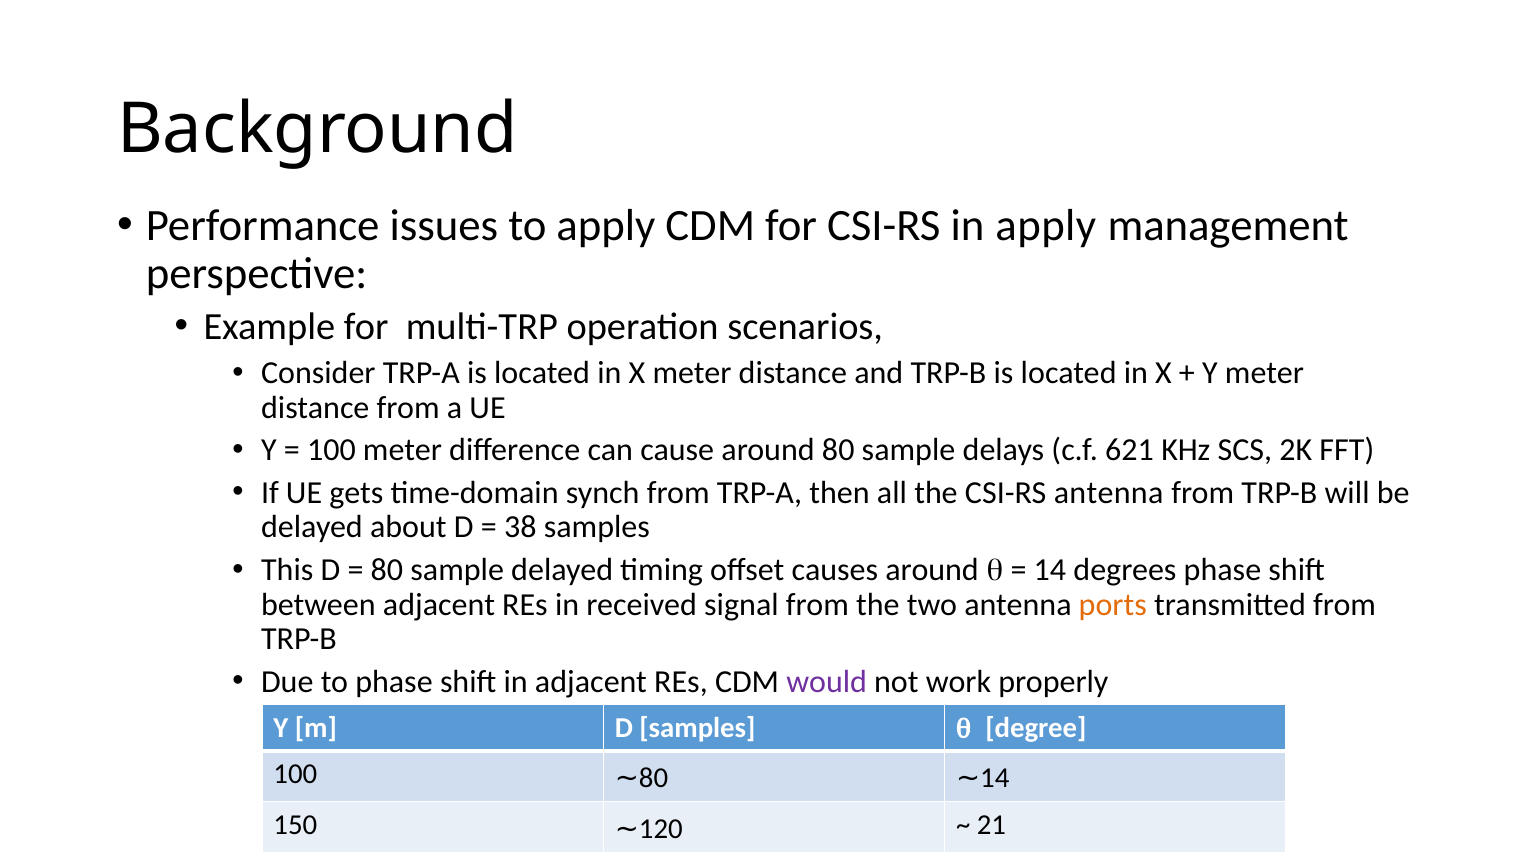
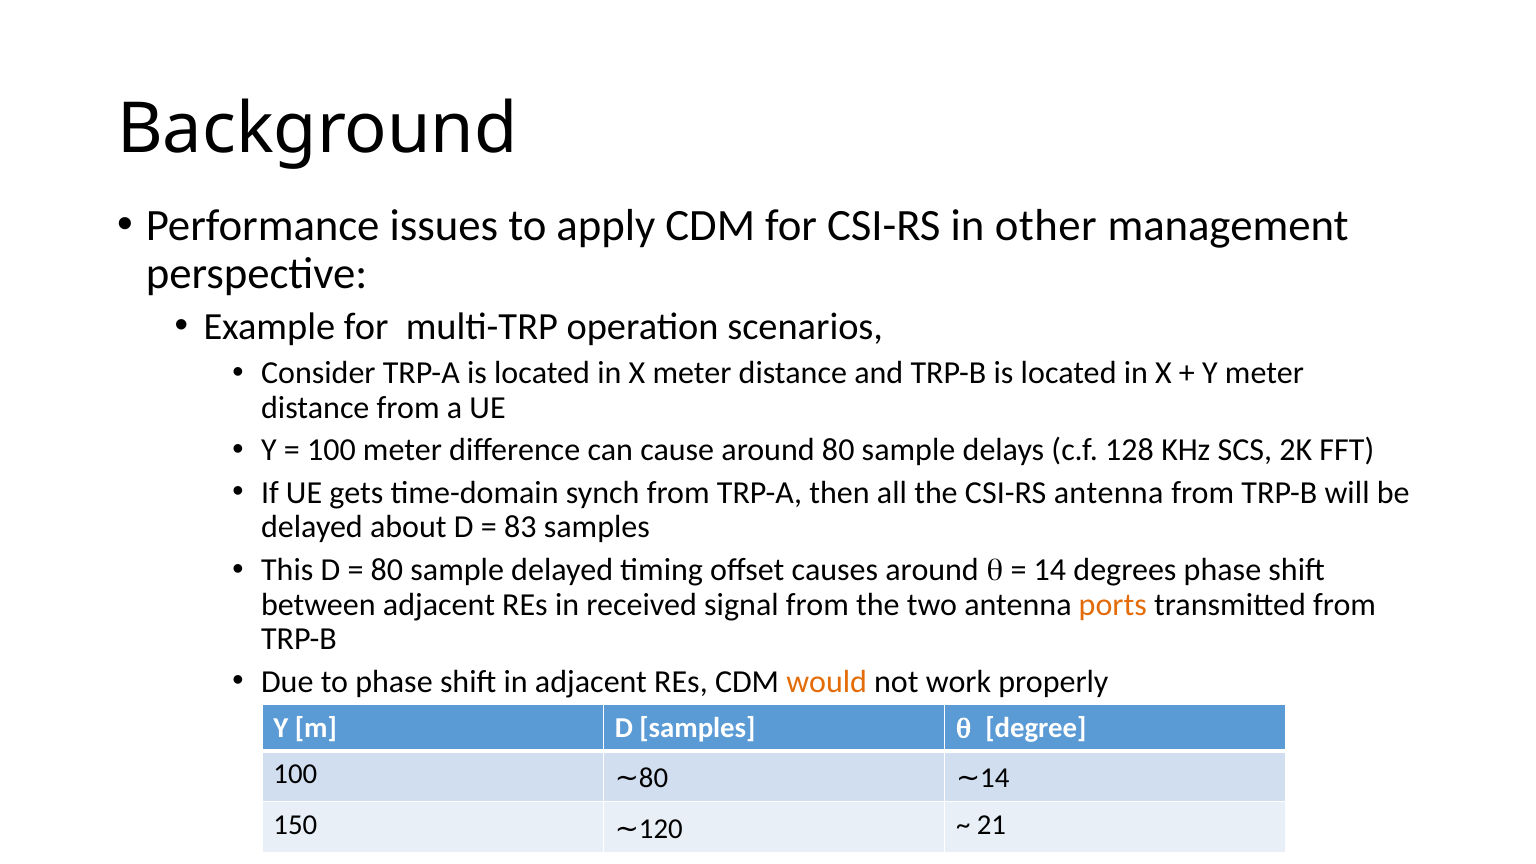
in apply: apply -> other
621: 621 -> 128
38: 38 -> 83
would colour: purple -> orange
